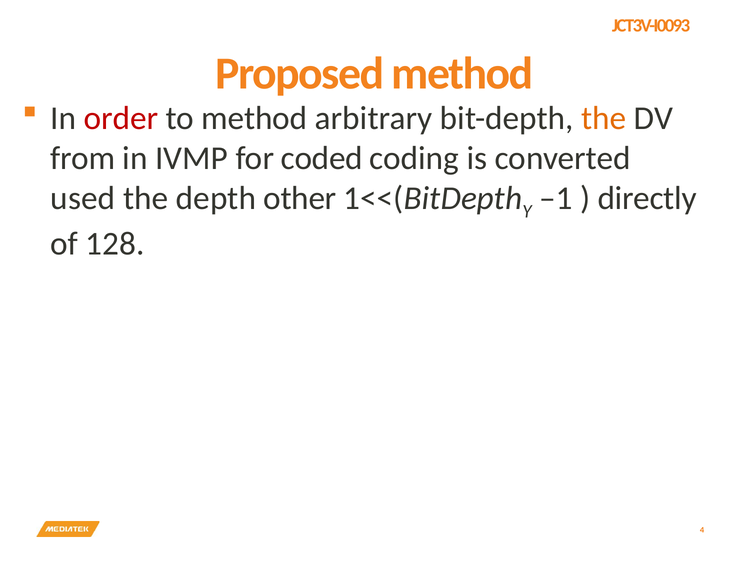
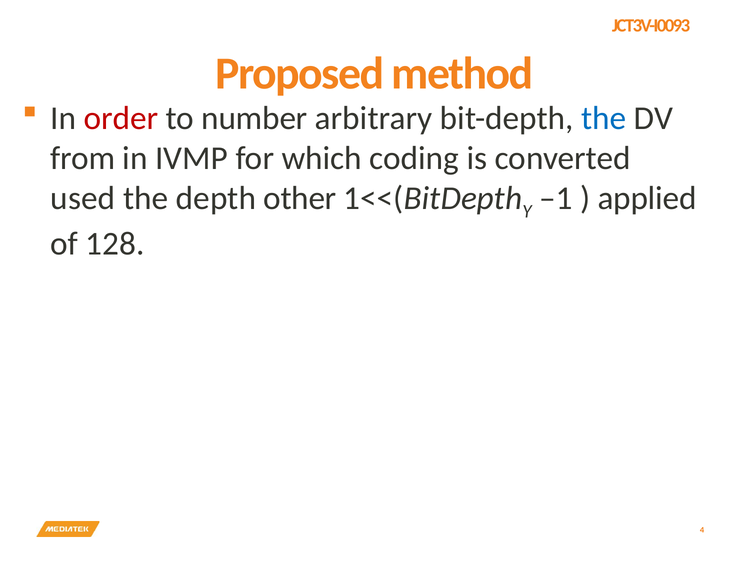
to method: method -> number
the at (604, 118) colour: orange -> blue
coded: coded -> which
directly: directly -> applied
